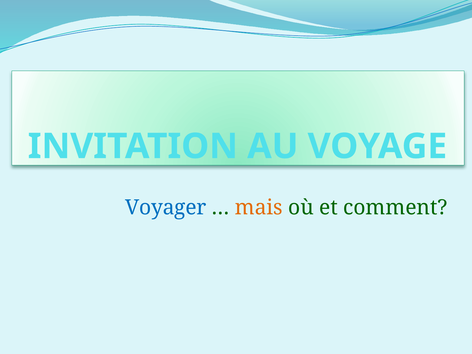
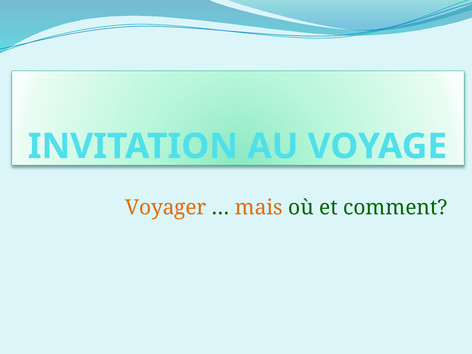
Voyager colour: blue -> orange
